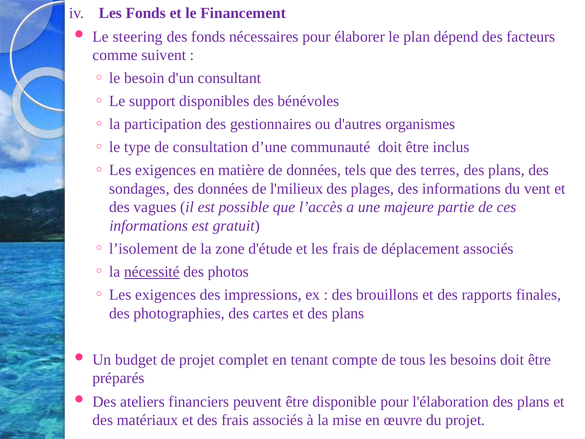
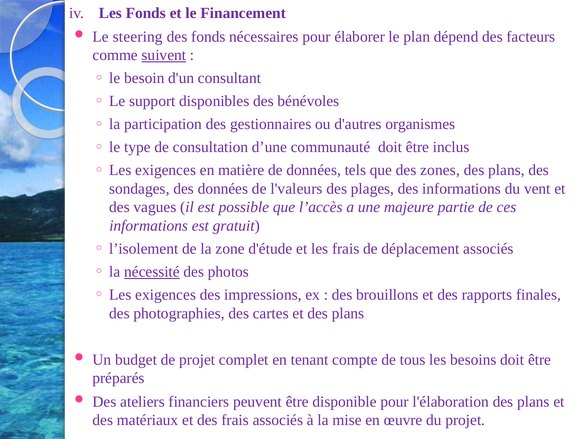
suivent underline: none -> present
terres: terres -> zones
l'milieux: l'milieux -> l'valeurs
